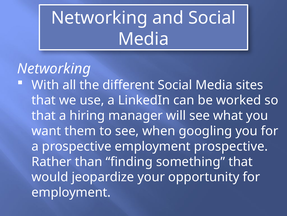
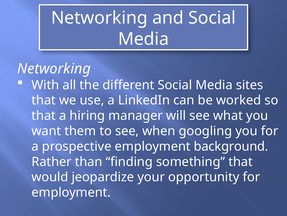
employment prospective: prospective -> background
